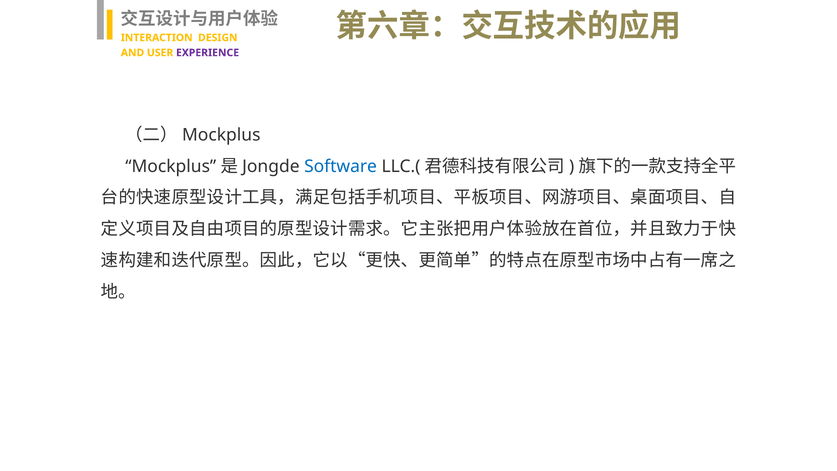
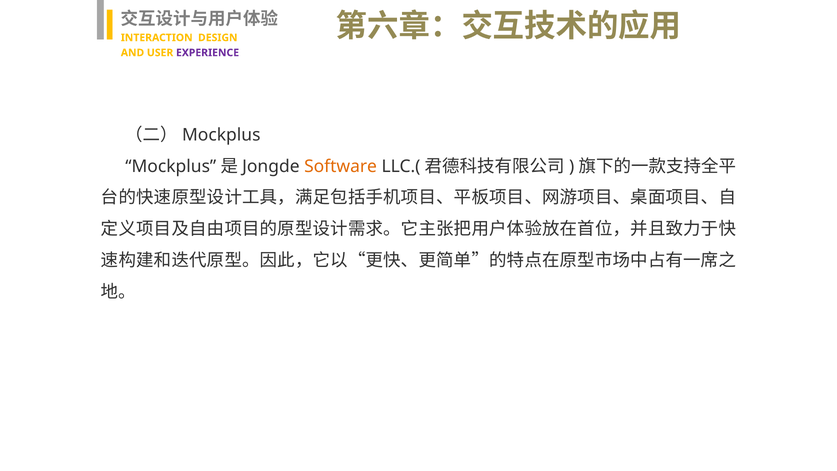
Software colour: blue -> orange
